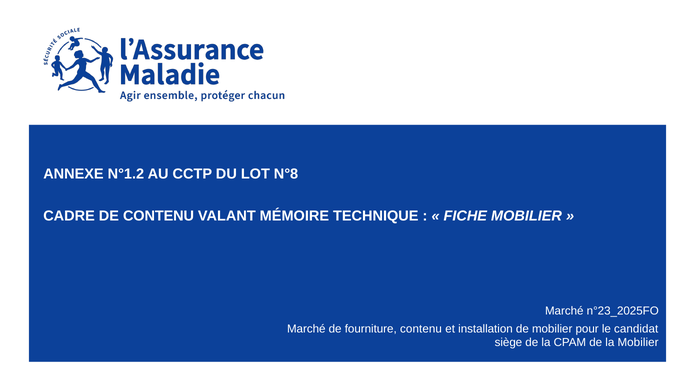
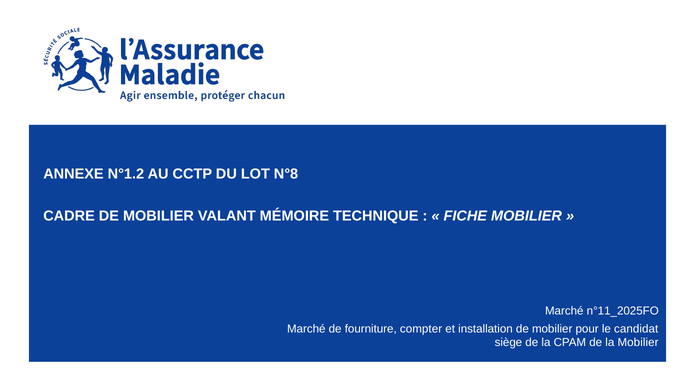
CADRE DE CONTENU: CONTENU -> MOBILIER
n°23_2025FO: n°23_2025FO -> n°11_2025FO
fourniture contenu: contenu -> compter
